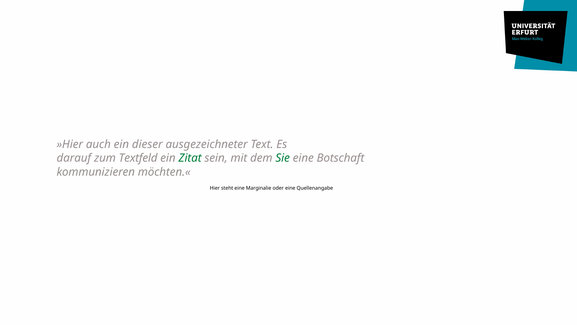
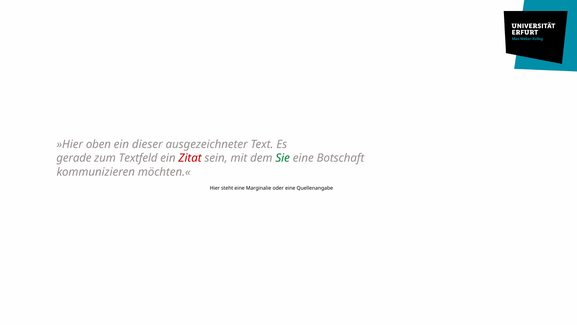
auch: auch -> oben
darauf: darauf -> gerade
Zitat colour: green -> red
